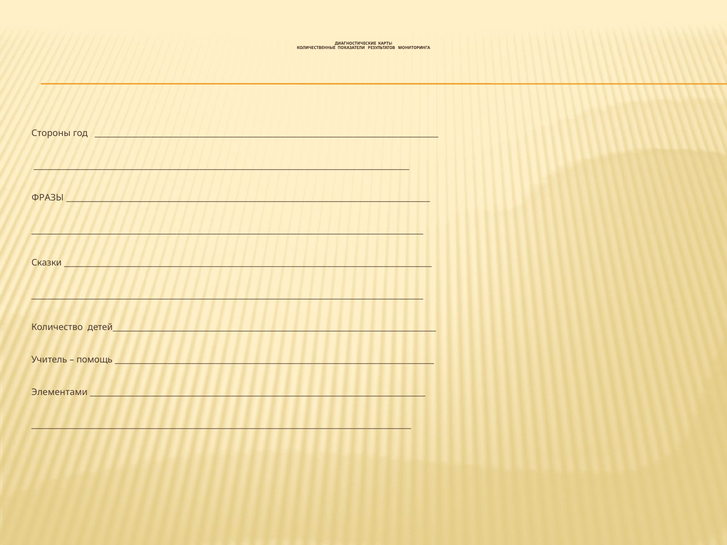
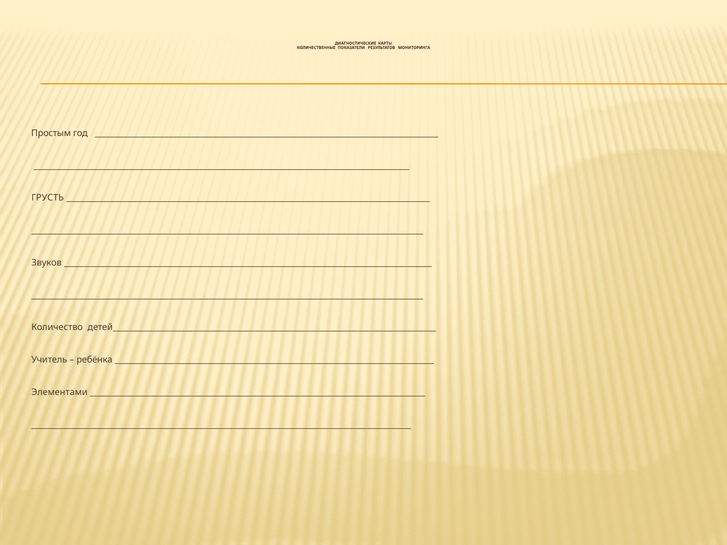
Стороны: Стороны -> Простым
ФРАЗЫ: ФРАЗЫ -> ГРУСТЬ
Сказки: Сказки -> Звуков
помощь: помощь -> ребёнка
